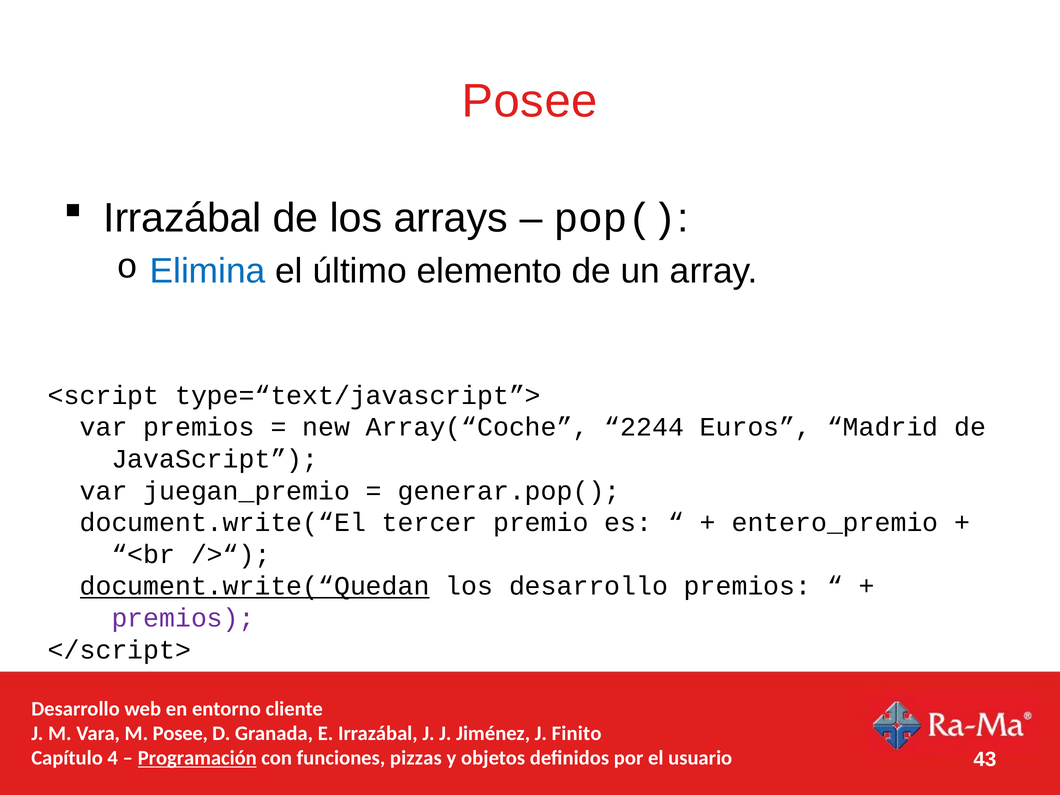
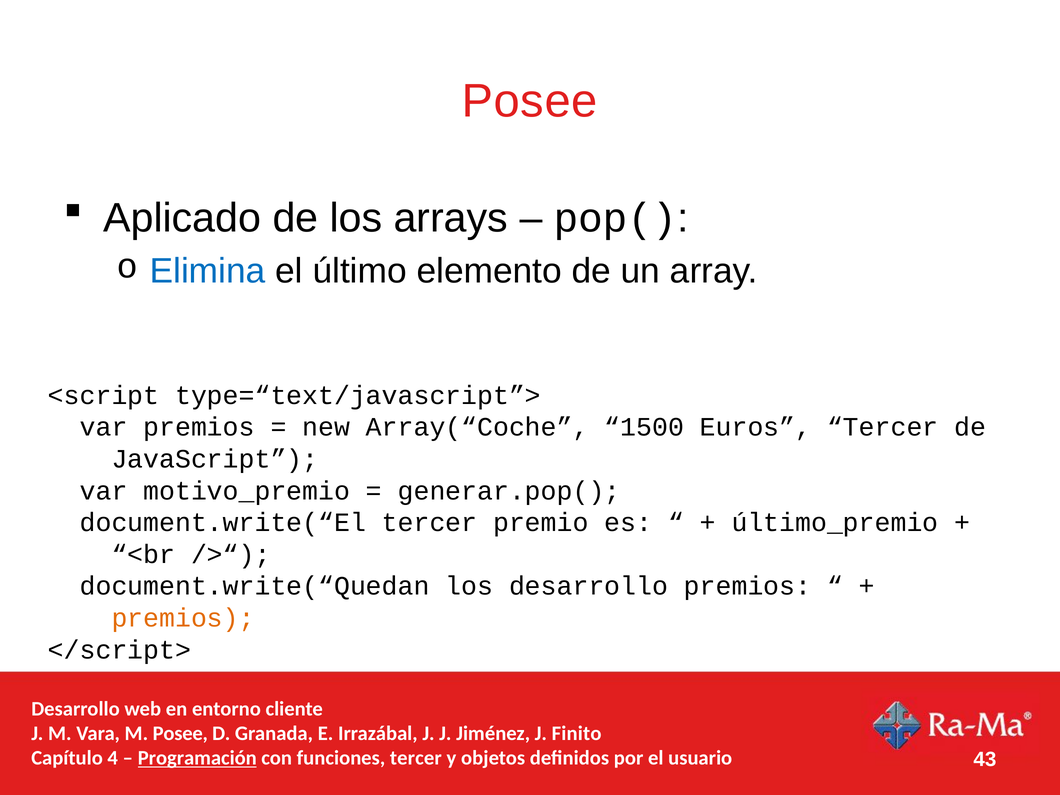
Irrazábal at (182, 218): Irrazábal -> Aplicado
2244: 2244 -> 1500
Euros Madrid: Madrid -> Tercer
juegan_premio: juegan_premio -> motivo_premio
entero_premio: entero_premio -> último_premio
document.write(“Quedan underline: present -> none
premios at (183, 618) colour: purple -> orange
funciones pizzas: pizzas -> tercer
